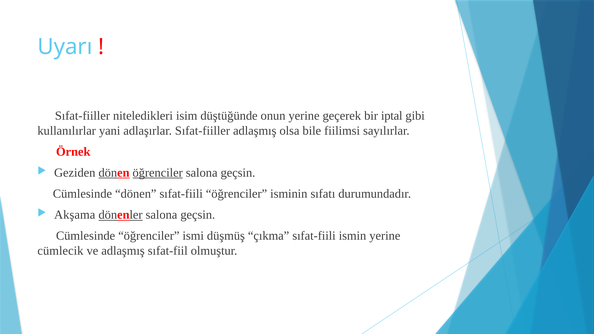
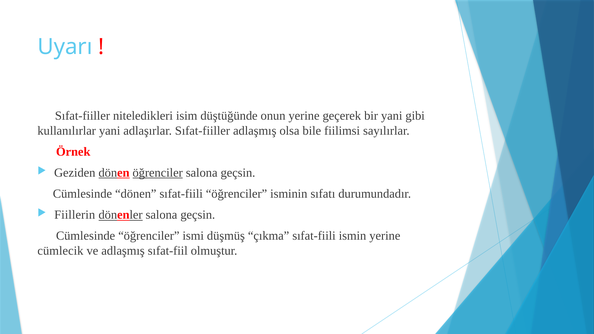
bir iptal: iptal -> yani
Akşama: Akşama -> Fiillerin
